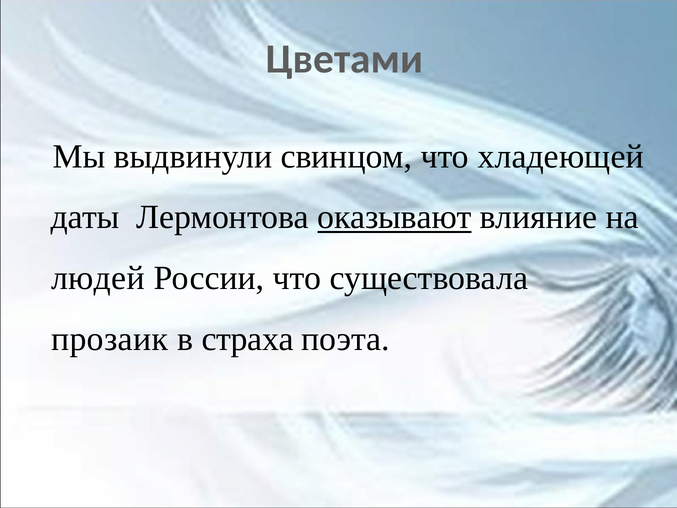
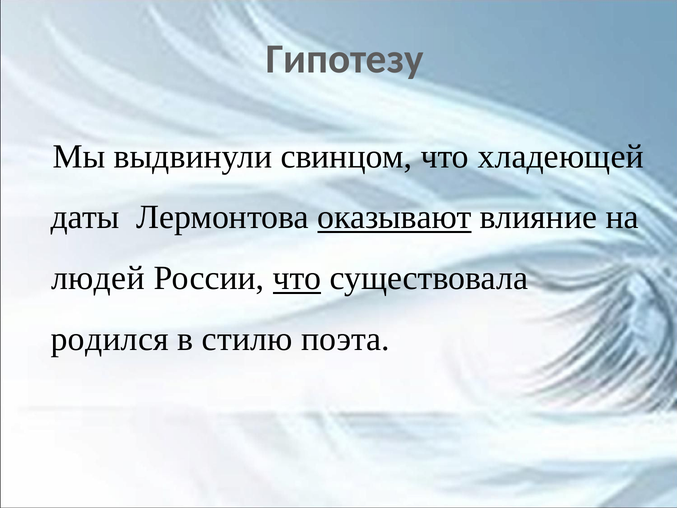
Цветами: Цветами -> Гипотезу
что at (297, 278) underline: none -> present
прозаик: прозаик -> родился
страха: страха -> стилю
